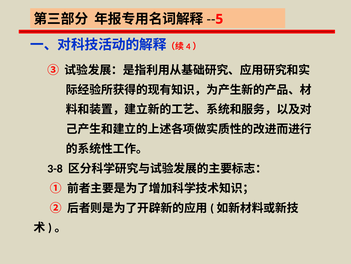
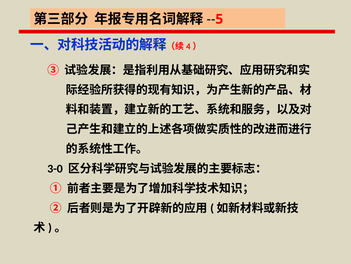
3-8: 3-8 -> 3-0
